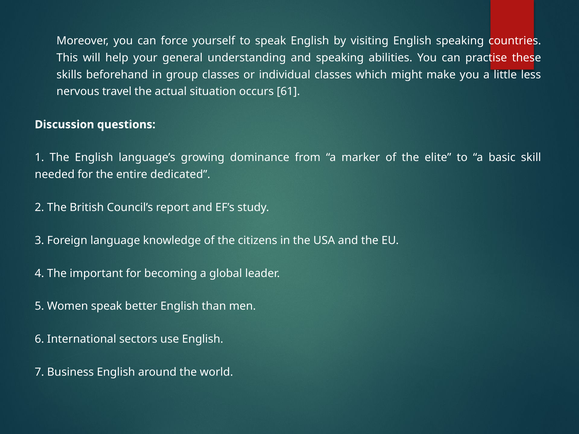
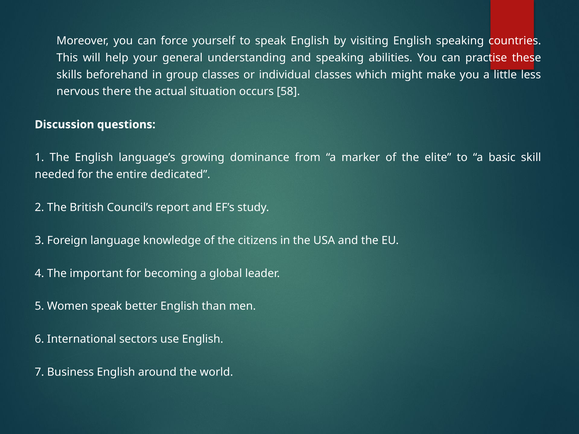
travel: travel -> there
61: 61 -> 58
